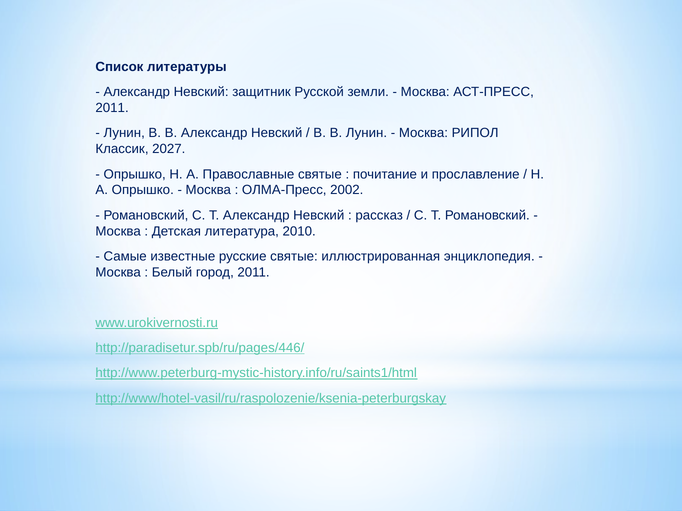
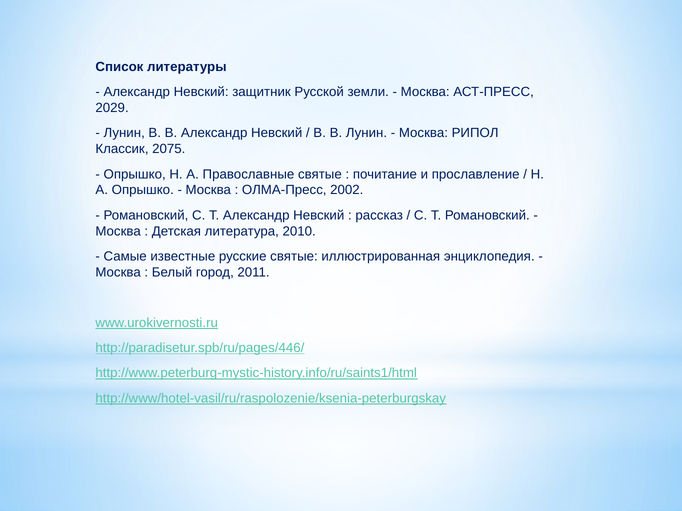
2011 at (112, 108): 2011 -> 2029
2027: 2027 -> 2075
